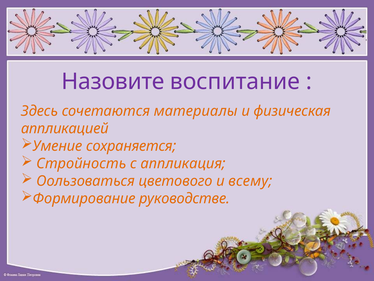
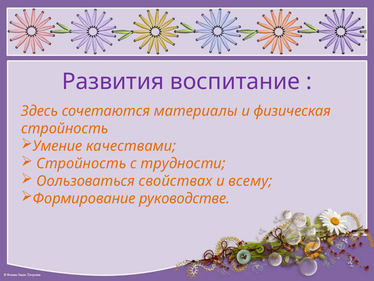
Назовите: Назовите -> Развития
аппликацией at (65, 128): аппликацией -> стройность
сохраняется: сохраняется -> качествами
аппликация: аппликация -> трудности
цветового: цветового -> свойствах
